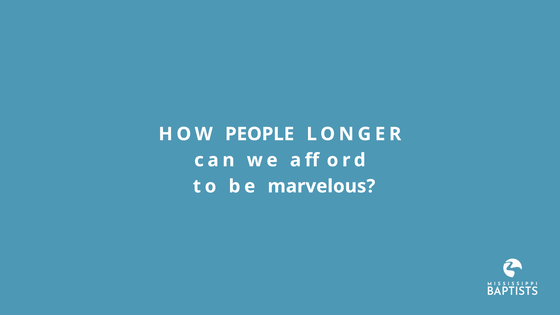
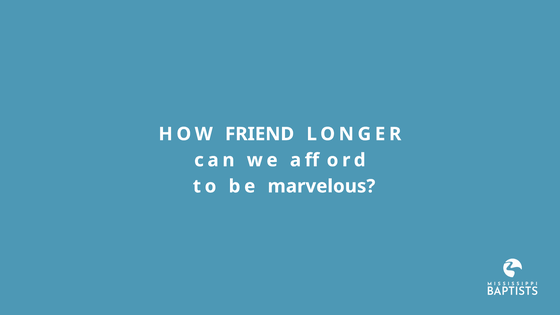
PEOPLE: PEOPLE -> FRIEND
